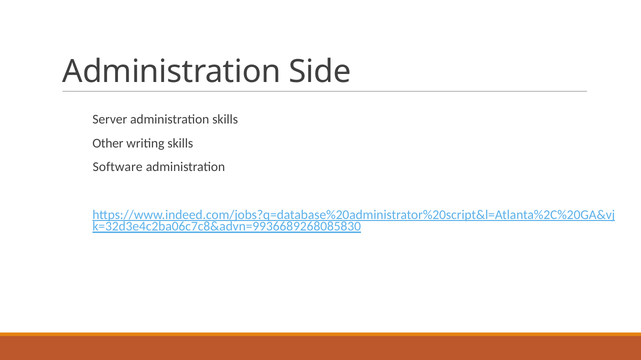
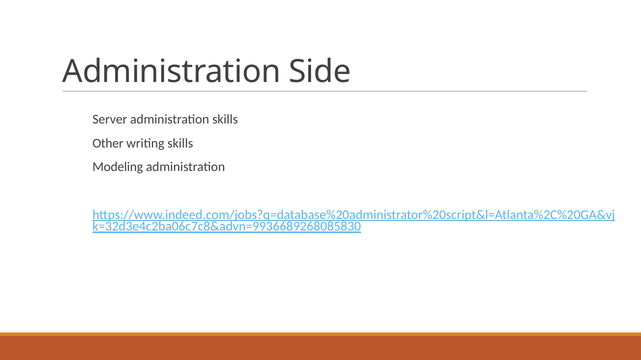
Software: Software -> Modeling
